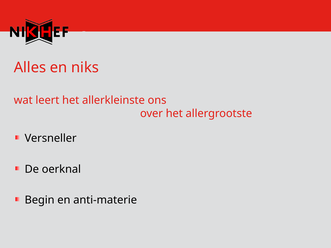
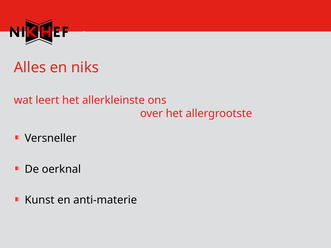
Begin: Begin -> Kunst
